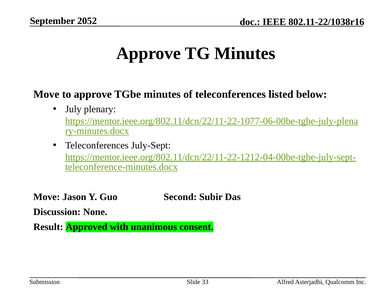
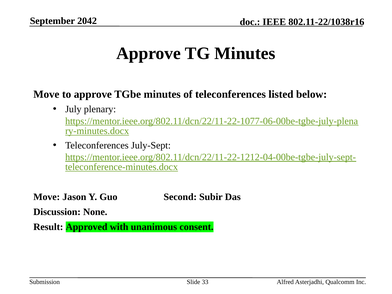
2052: 2052 -> 2042
